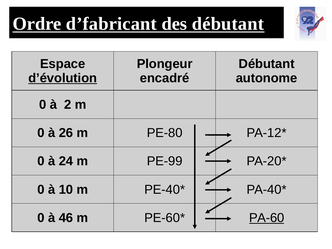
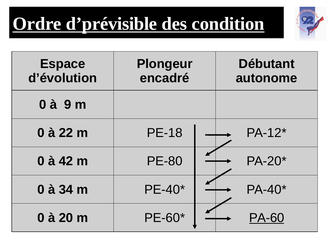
d’fabricant: d’fabricant -> d’prévisible
des débutant: débutant -> condition
d’évolution underline: present -> none
2: 2 -> 9
26: 26 -> 22
PE-80: PE-80 -> PE-18
24: 24 -> 42
PE-99: PE-99 -> PE-80
10: 10 -> 34
46: 46 -> 20
